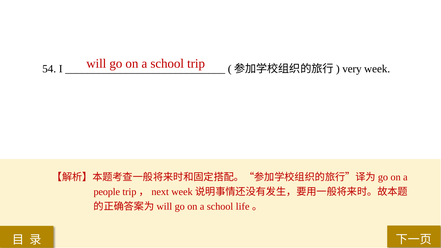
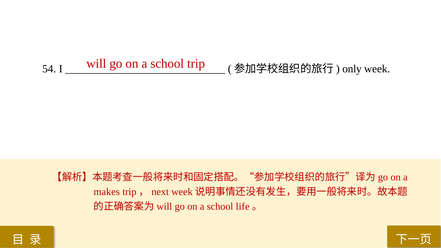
very: very -> only
people: people -> makes
